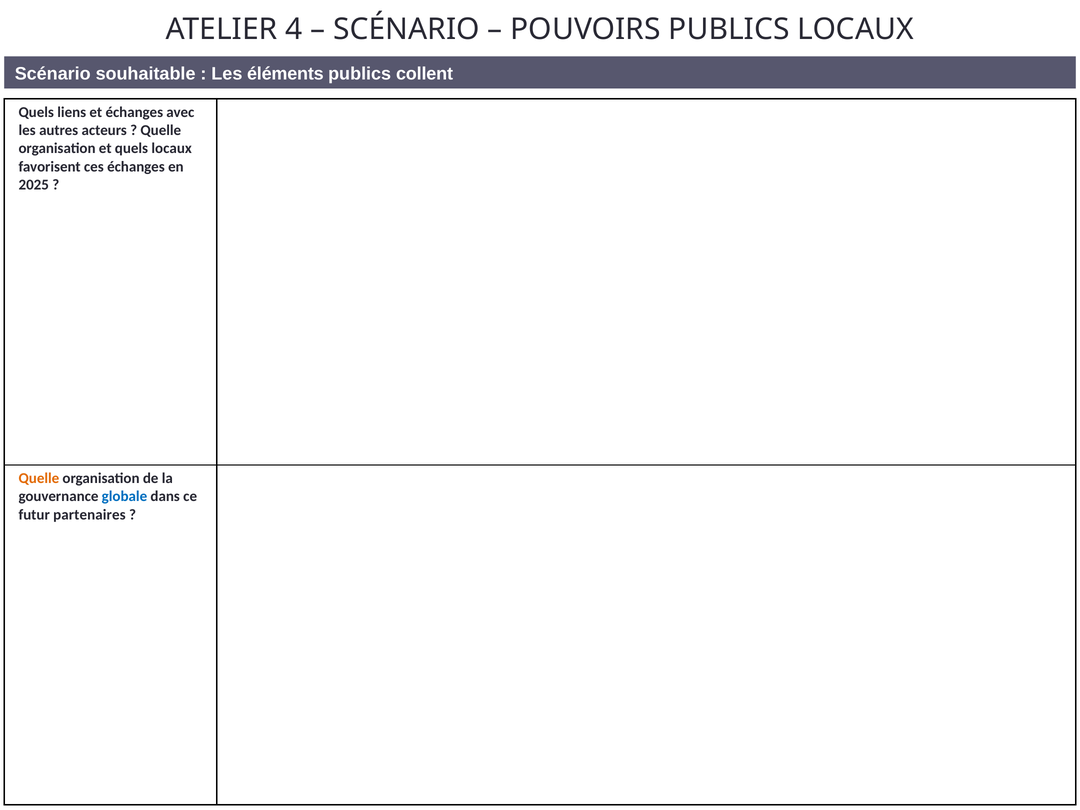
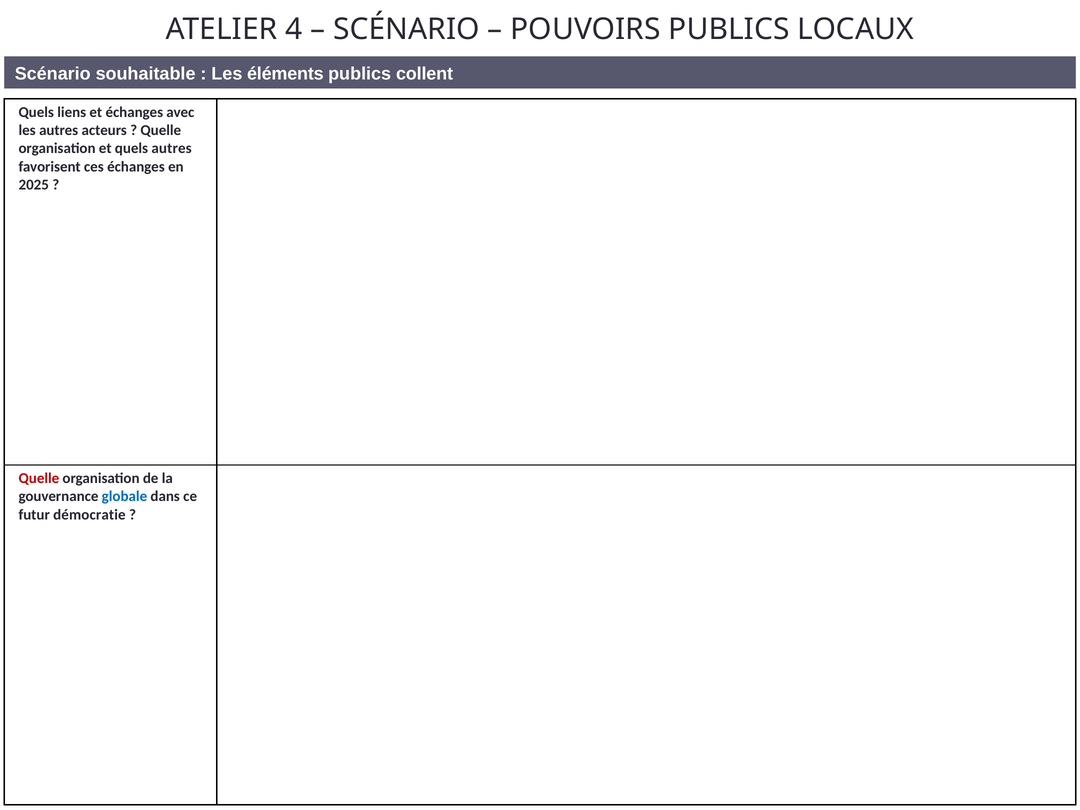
quels locaux: locaux -> autres
Quelle at (39, 478) colour: orange -> red
partenaires: partenaires -> démocratie
